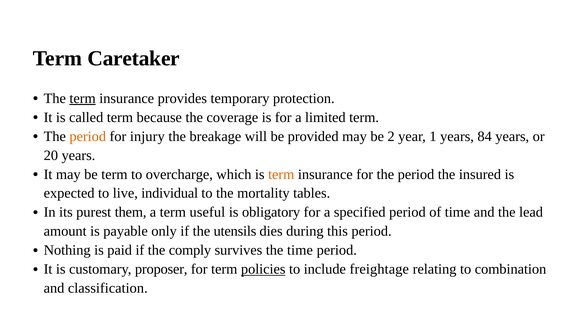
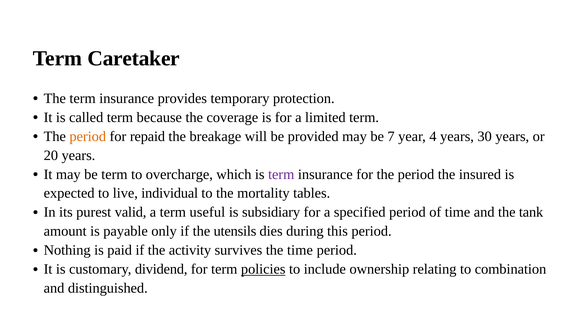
term at (83, 98) underline: present -> none
injury: injury -> repaid
2: 2 -> 7
1: 1 -> 4
84: 84 -> 30
term at (281, 174) colour: orange -> purple
them: them -> valid
obligatory: obligatory -> subsidiary
lead: lead -> tank
comply: comply -> activity
proposer: proposer -> dividend
freightage: freightage -> ownership
classification: classification -> distinguished
